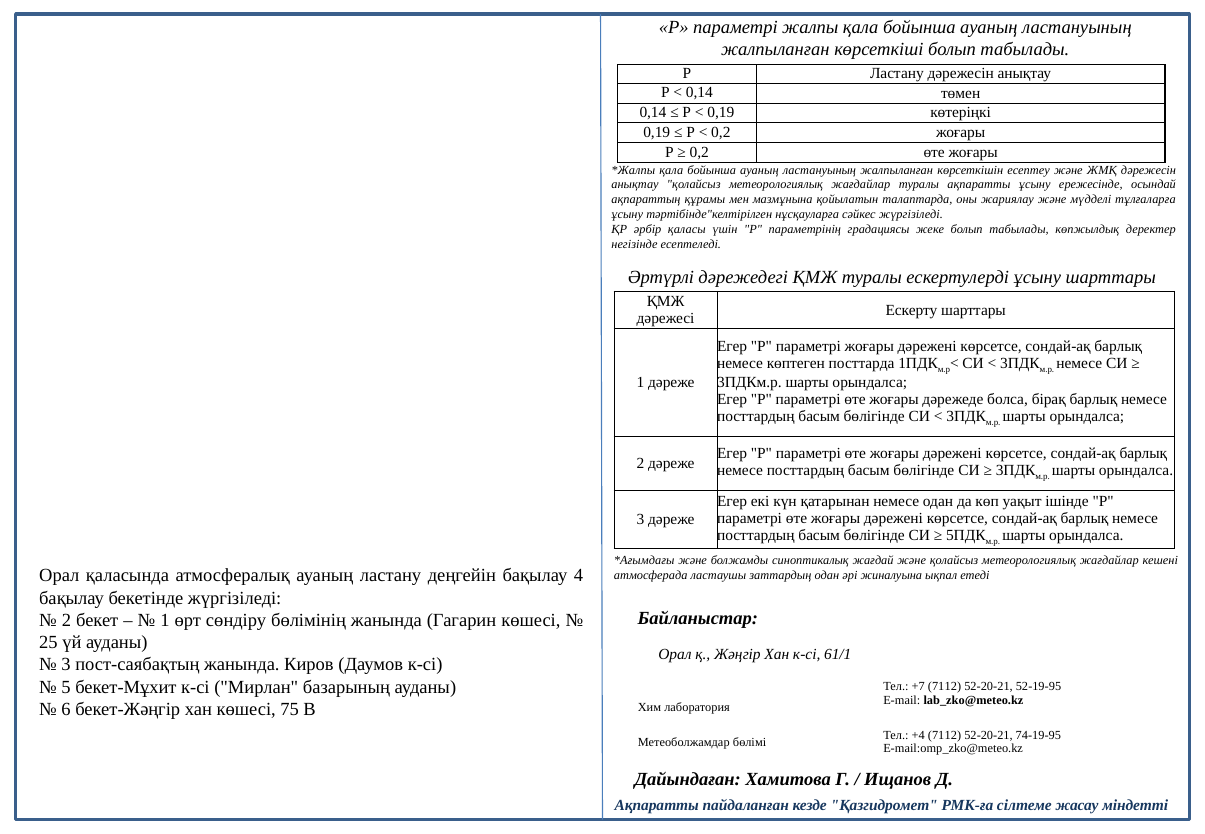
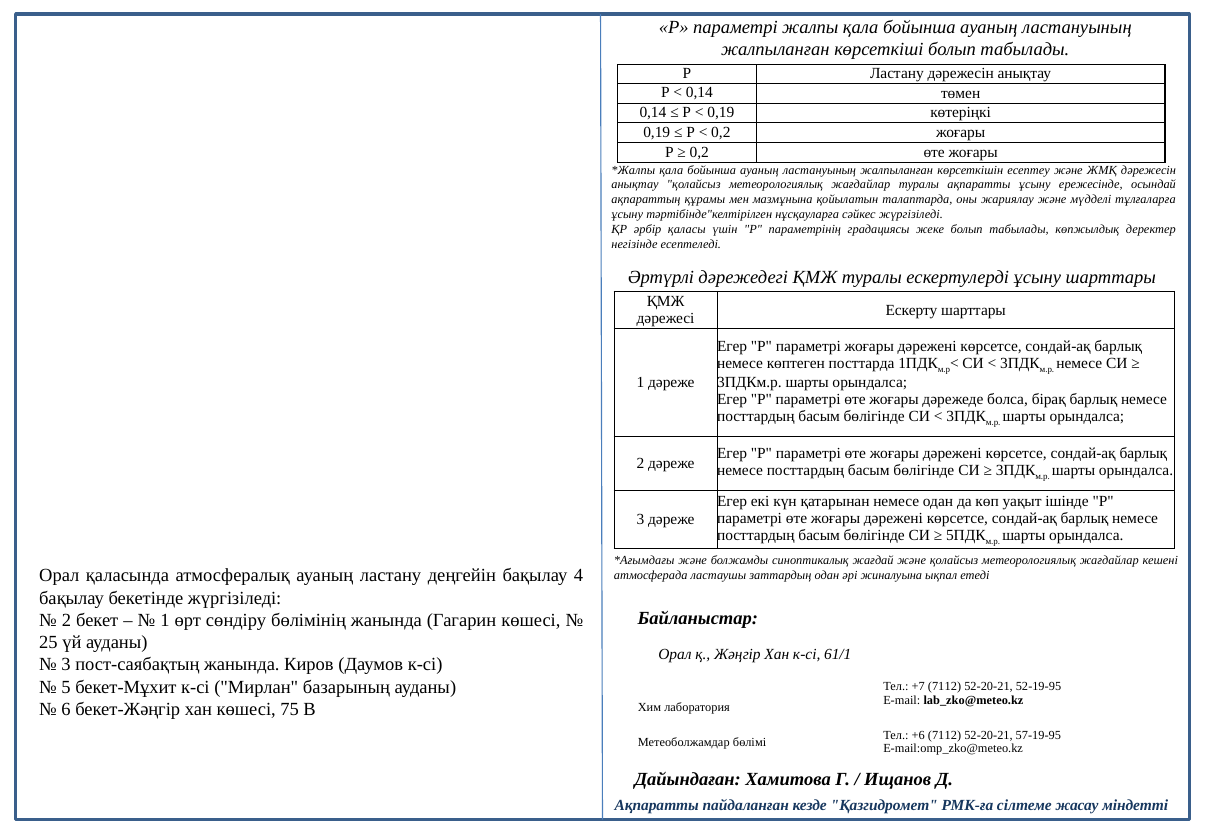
+4: +4 -> +6
74-19-95: 74-19-95 -> 57-19-95
